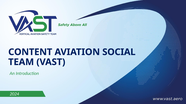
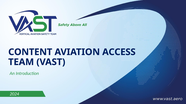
SOCIAL: SOCIAL -> ACCESS
